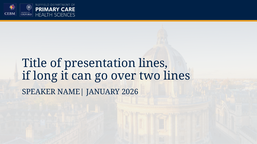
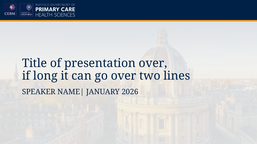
presentation lines: lines -> over
